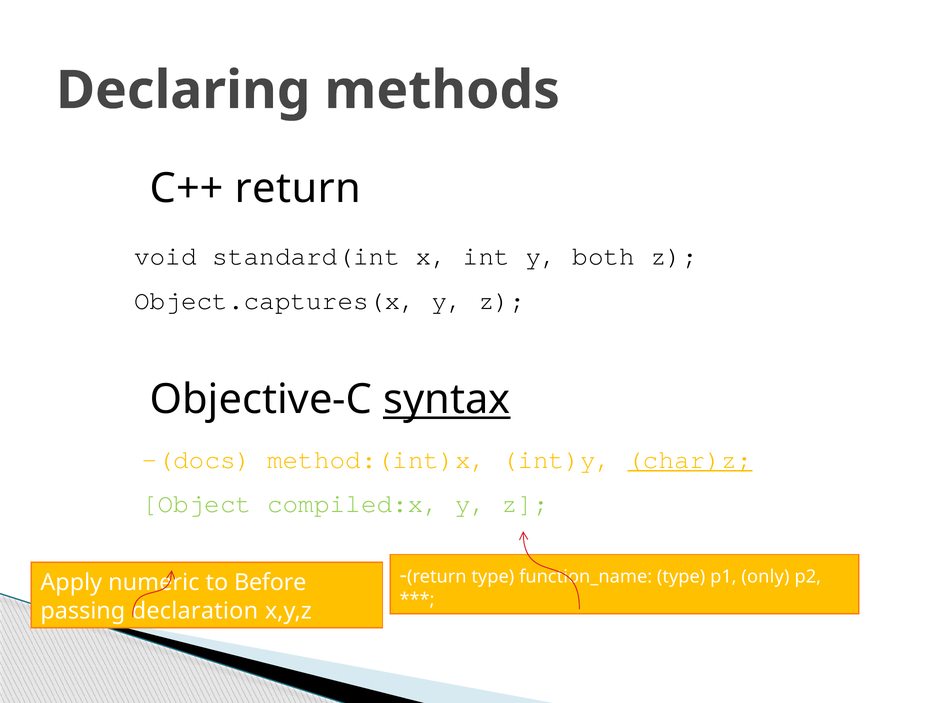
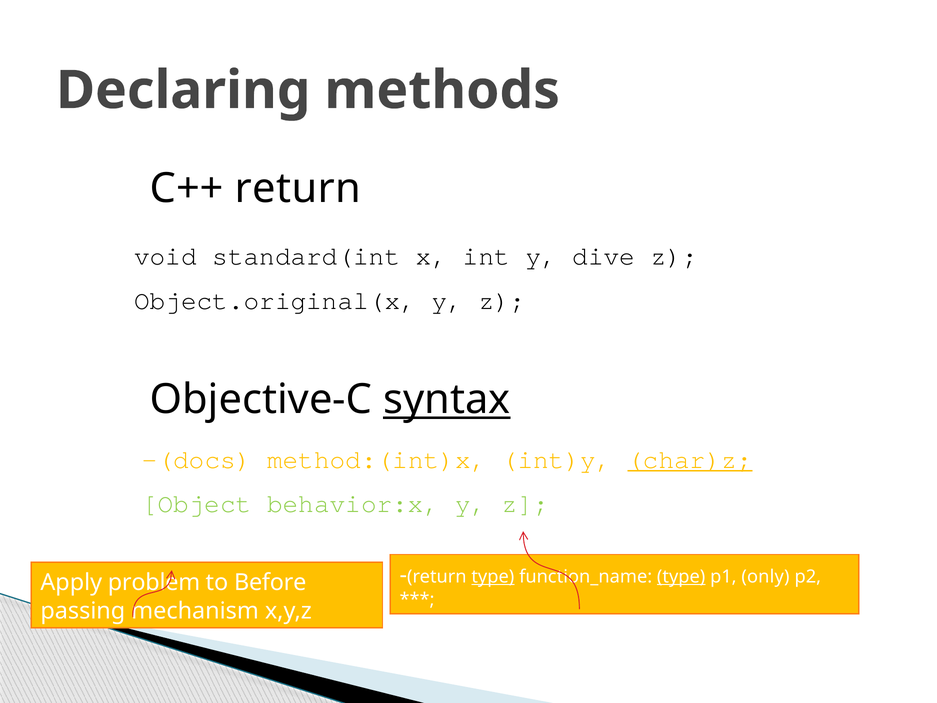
both: both -> dive
Object.captures(x: Object.captures(x -> Object.original(x
compiled:x: compiled:x -> behavior:x
type at (493, 576) underline: none -> present
type at (681, 576) underline: none -> present
numeric: numeric -> problem
declaration: declaration -> mechanism
